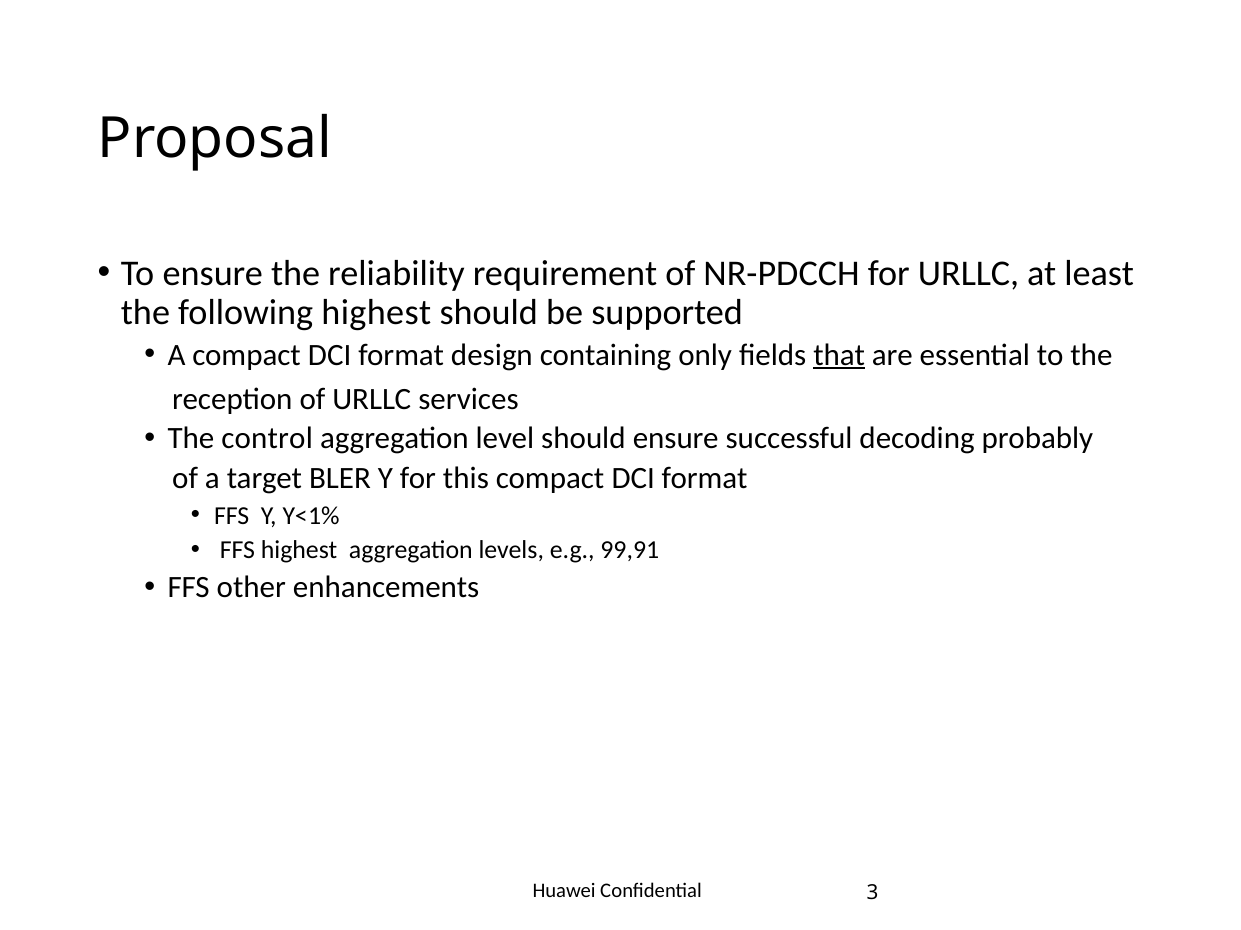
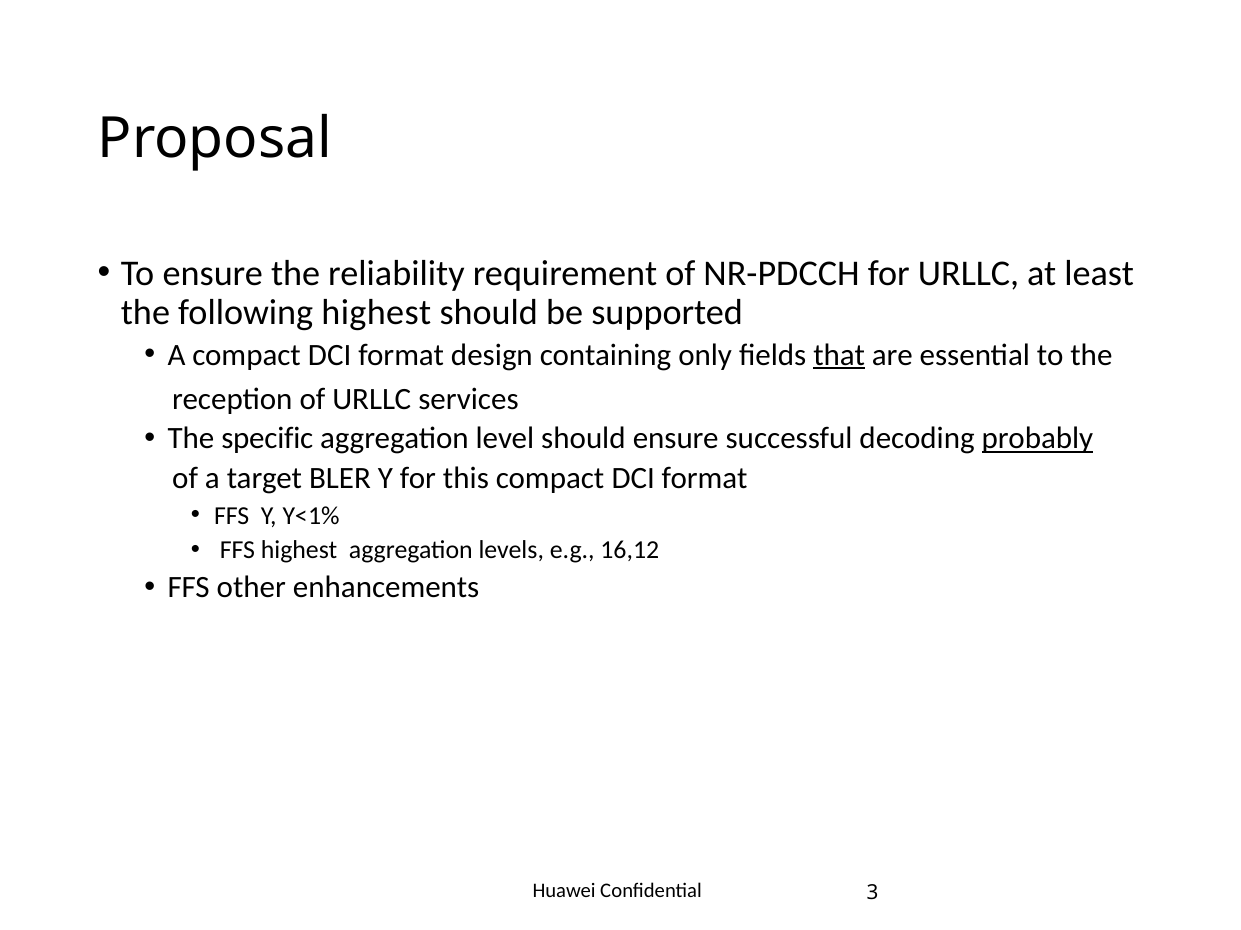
control: control -> specific
probably underline: none -> present
99,91: 99,91 -> 16,12
